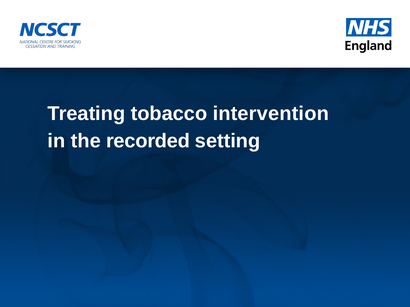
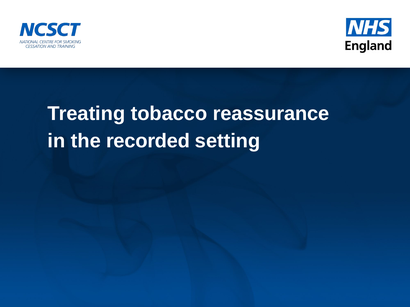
intervention: intervention -> reassurance
